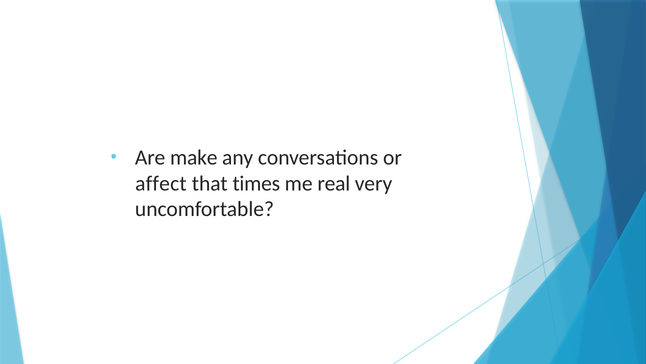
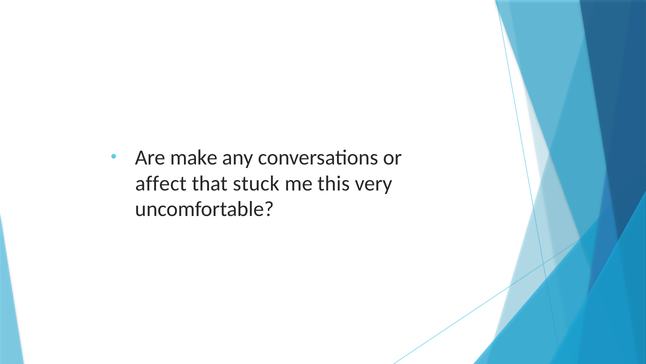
times: times -> stuck
real: real -> this
